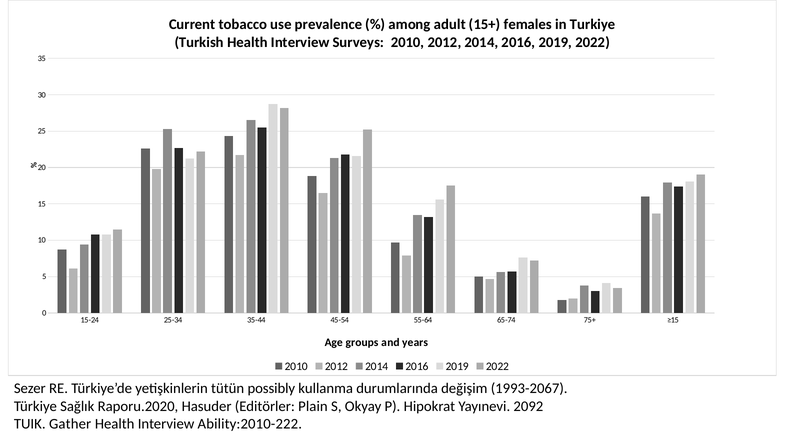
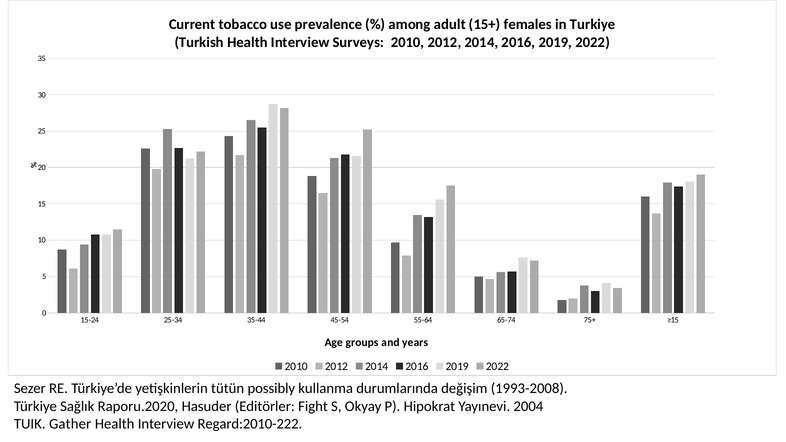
1993-2067: 1993-2067 -> 1993-2008
Plain: Plain -> Fight
2092: 2092 -> 2004
Ability:2010-222: Ability:2010-222 -> Regard:2010-222
